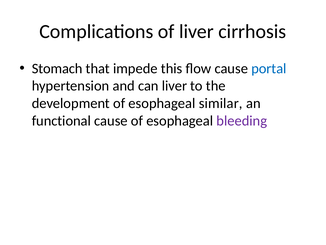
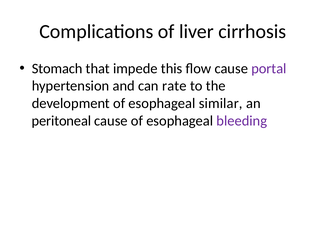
portal colour: blue -> purple
can liver: liver -> rate
functional: functional -> peritoneal
